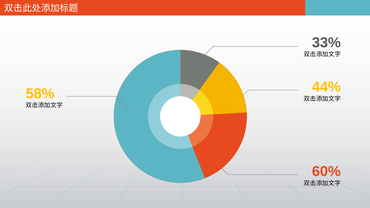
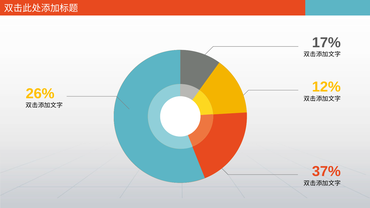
33%: 33% -> 17%
44%: 44% -> 12%
58%: 58% -> 26%
60%: 60% -> 37%
